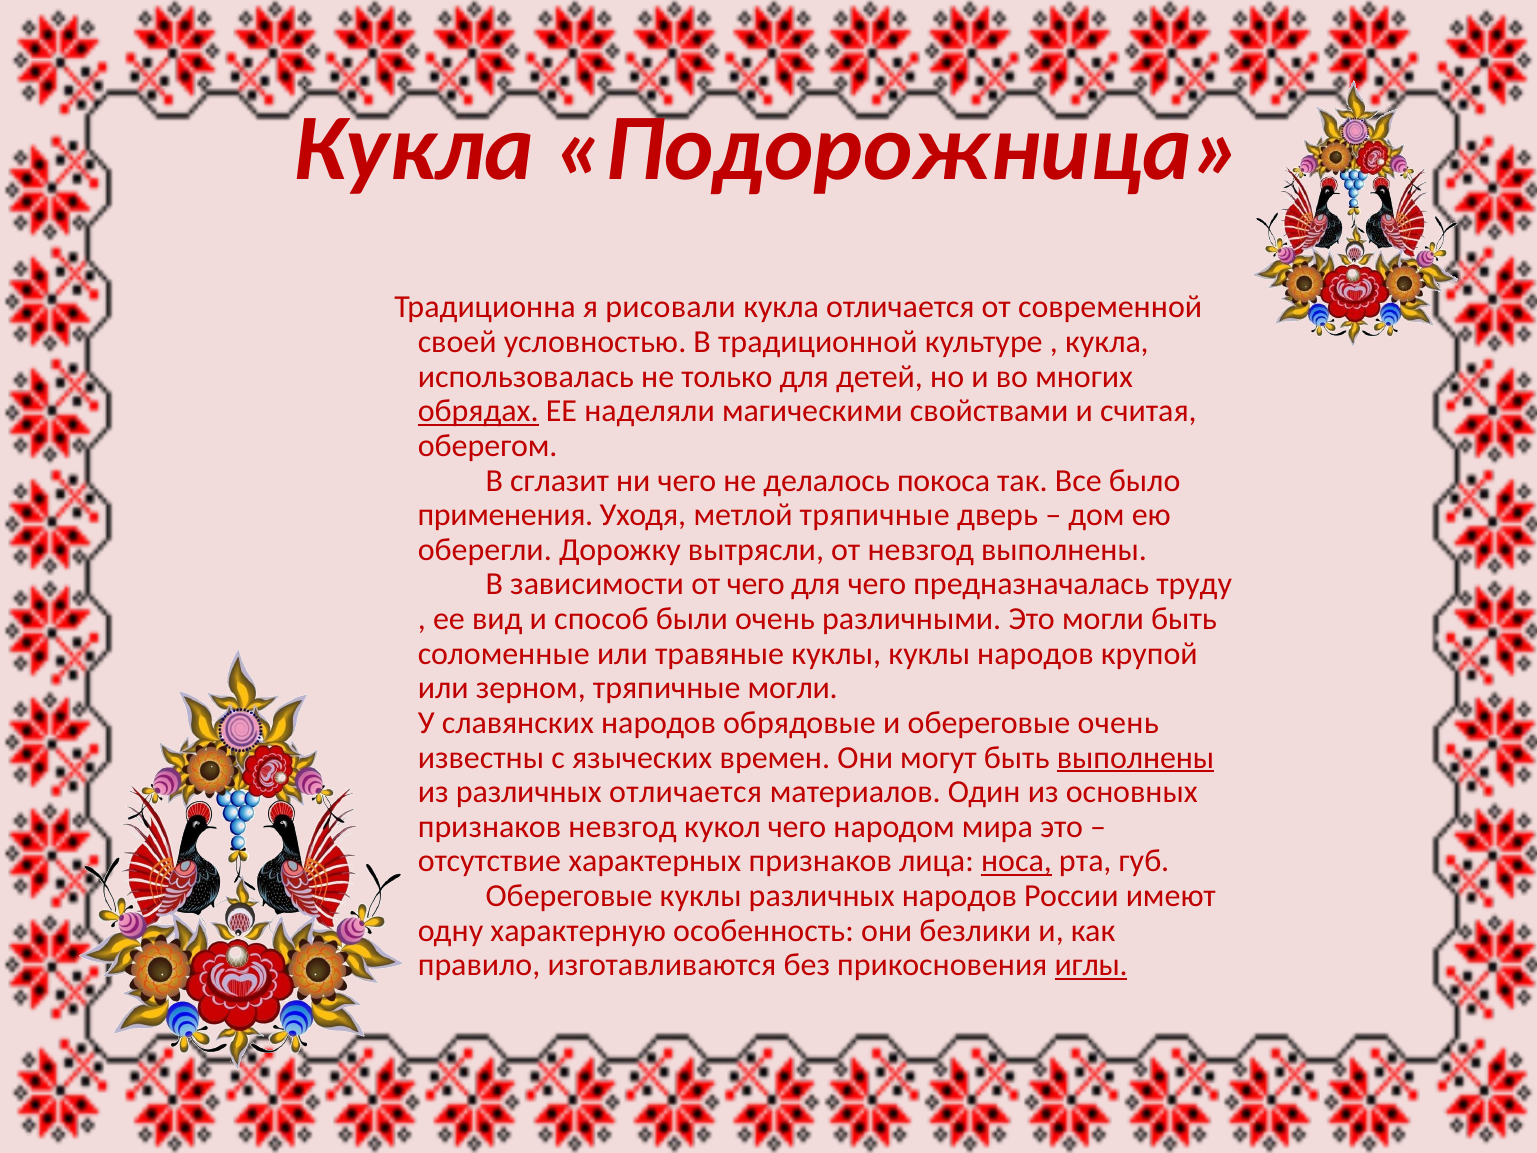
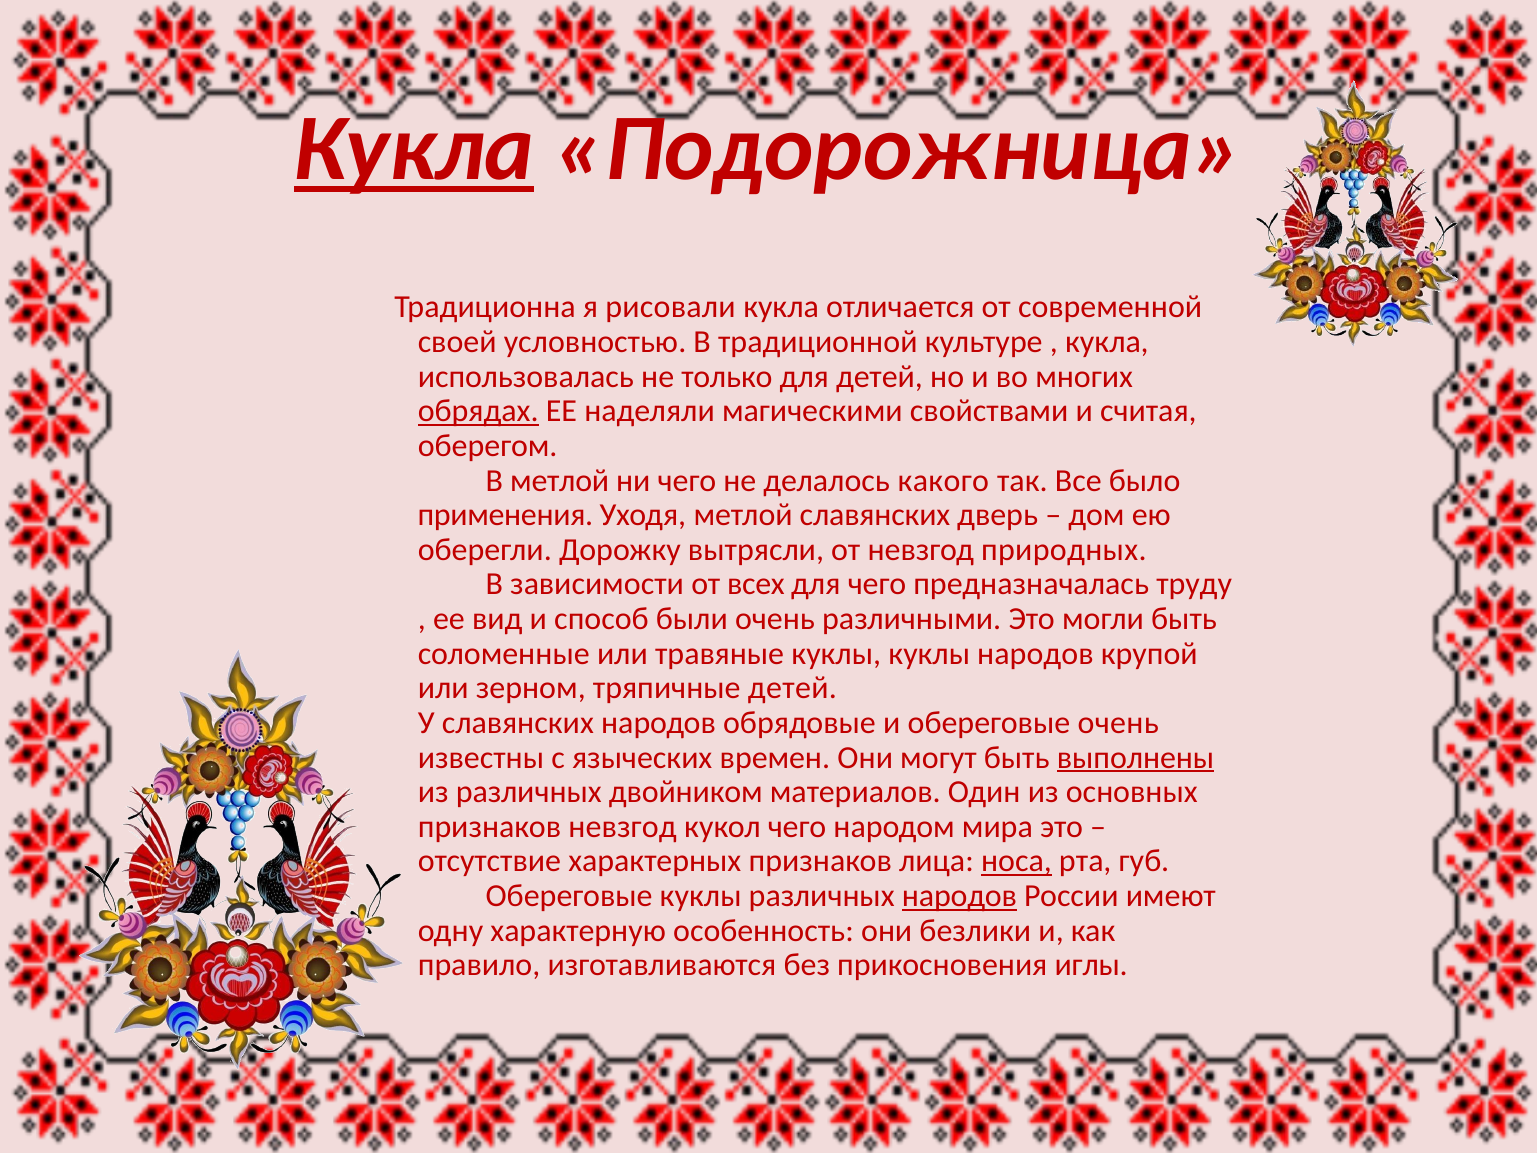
Кукла at (414, 149) underline: none -> present
В сглазит: сглазит -> метлой
покоса: покоса -> какого
метлой тряпичные: тряпичные -> славянских
невзгод выполнены: выполнены -> природных
от чего: чего -> всех
тряпичные могли: могли -> детей
различных отличается: отличается -> двойником
народов at (959, 896) underline: none -> present
иглы underline: present -> none
